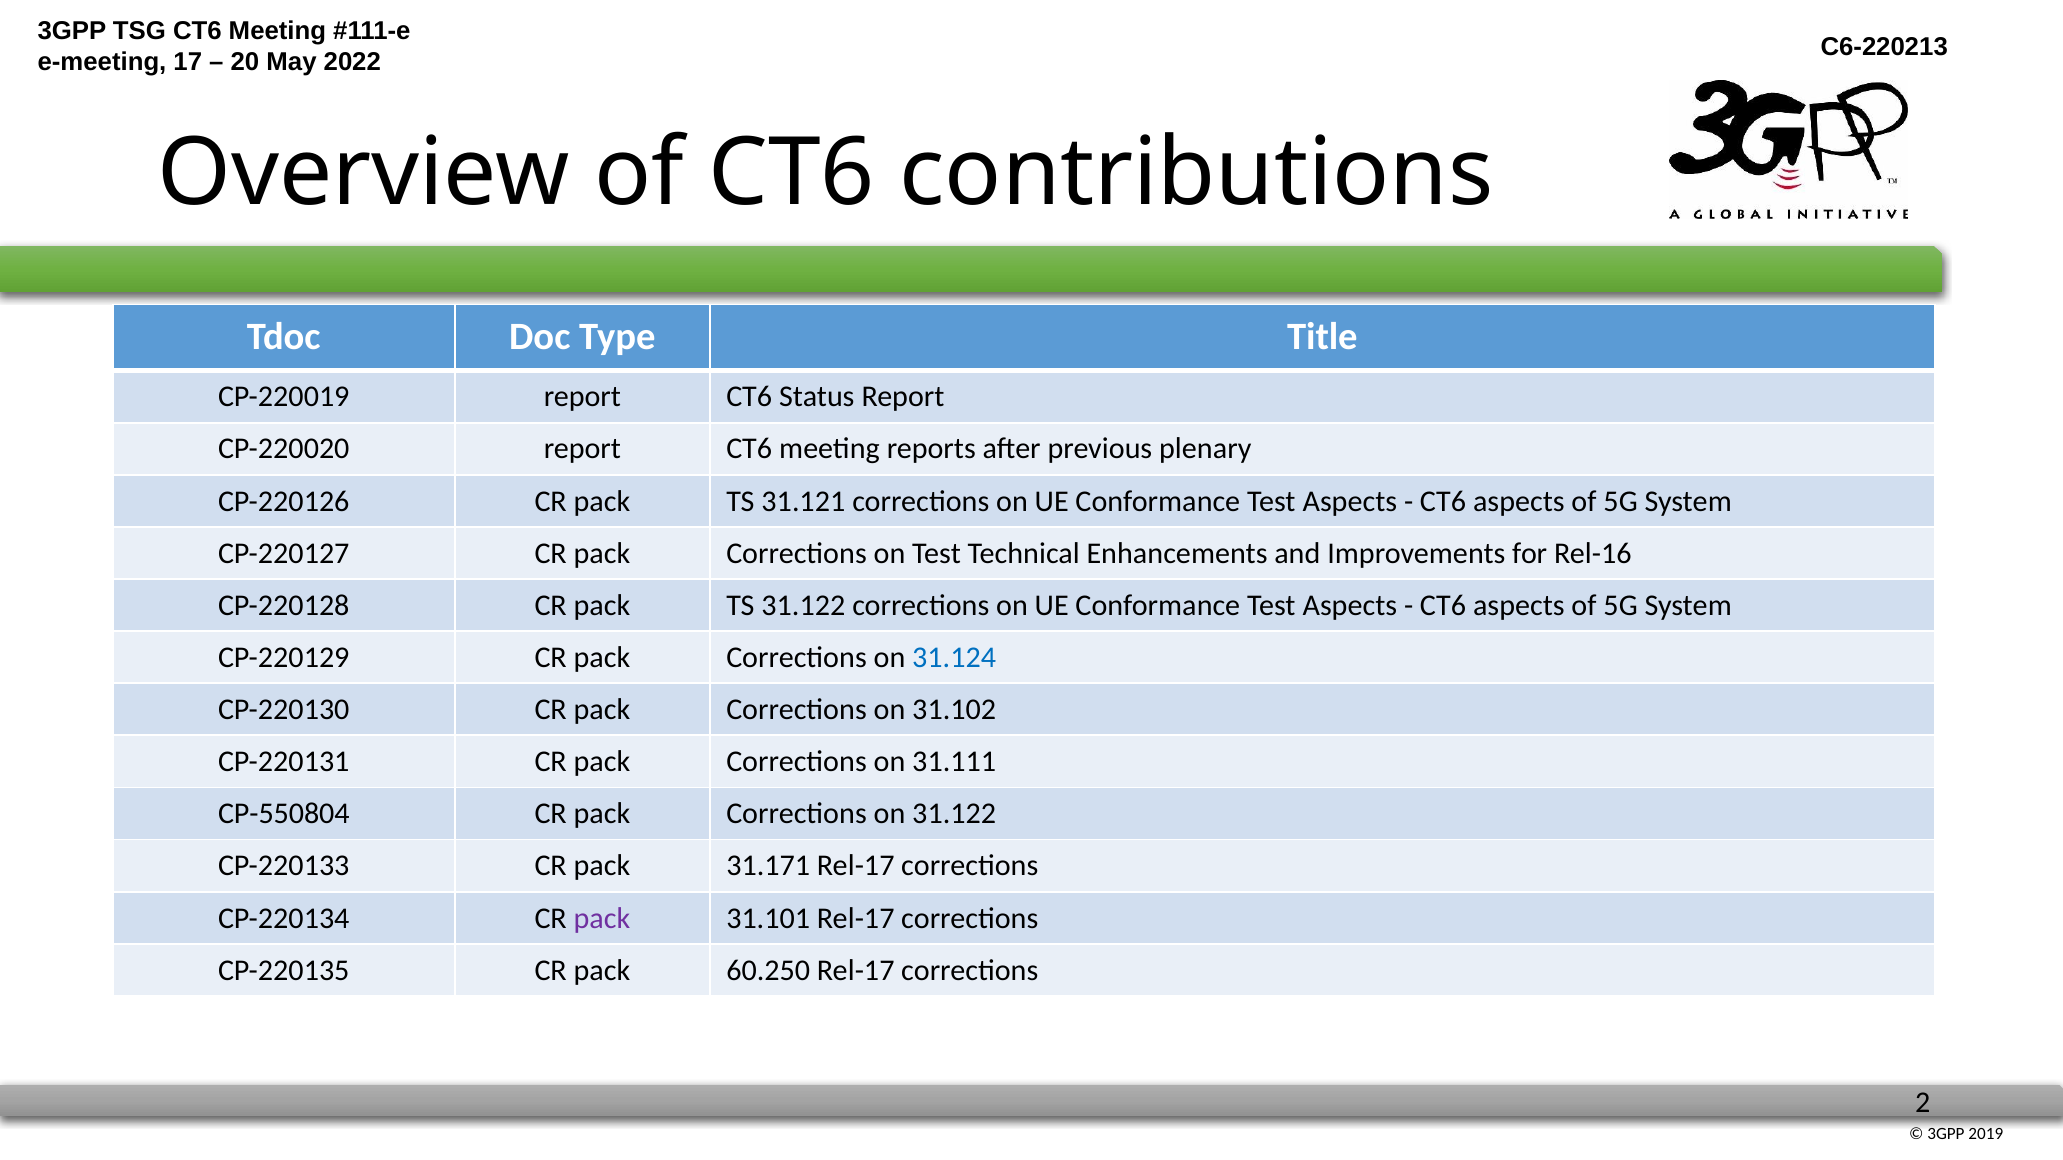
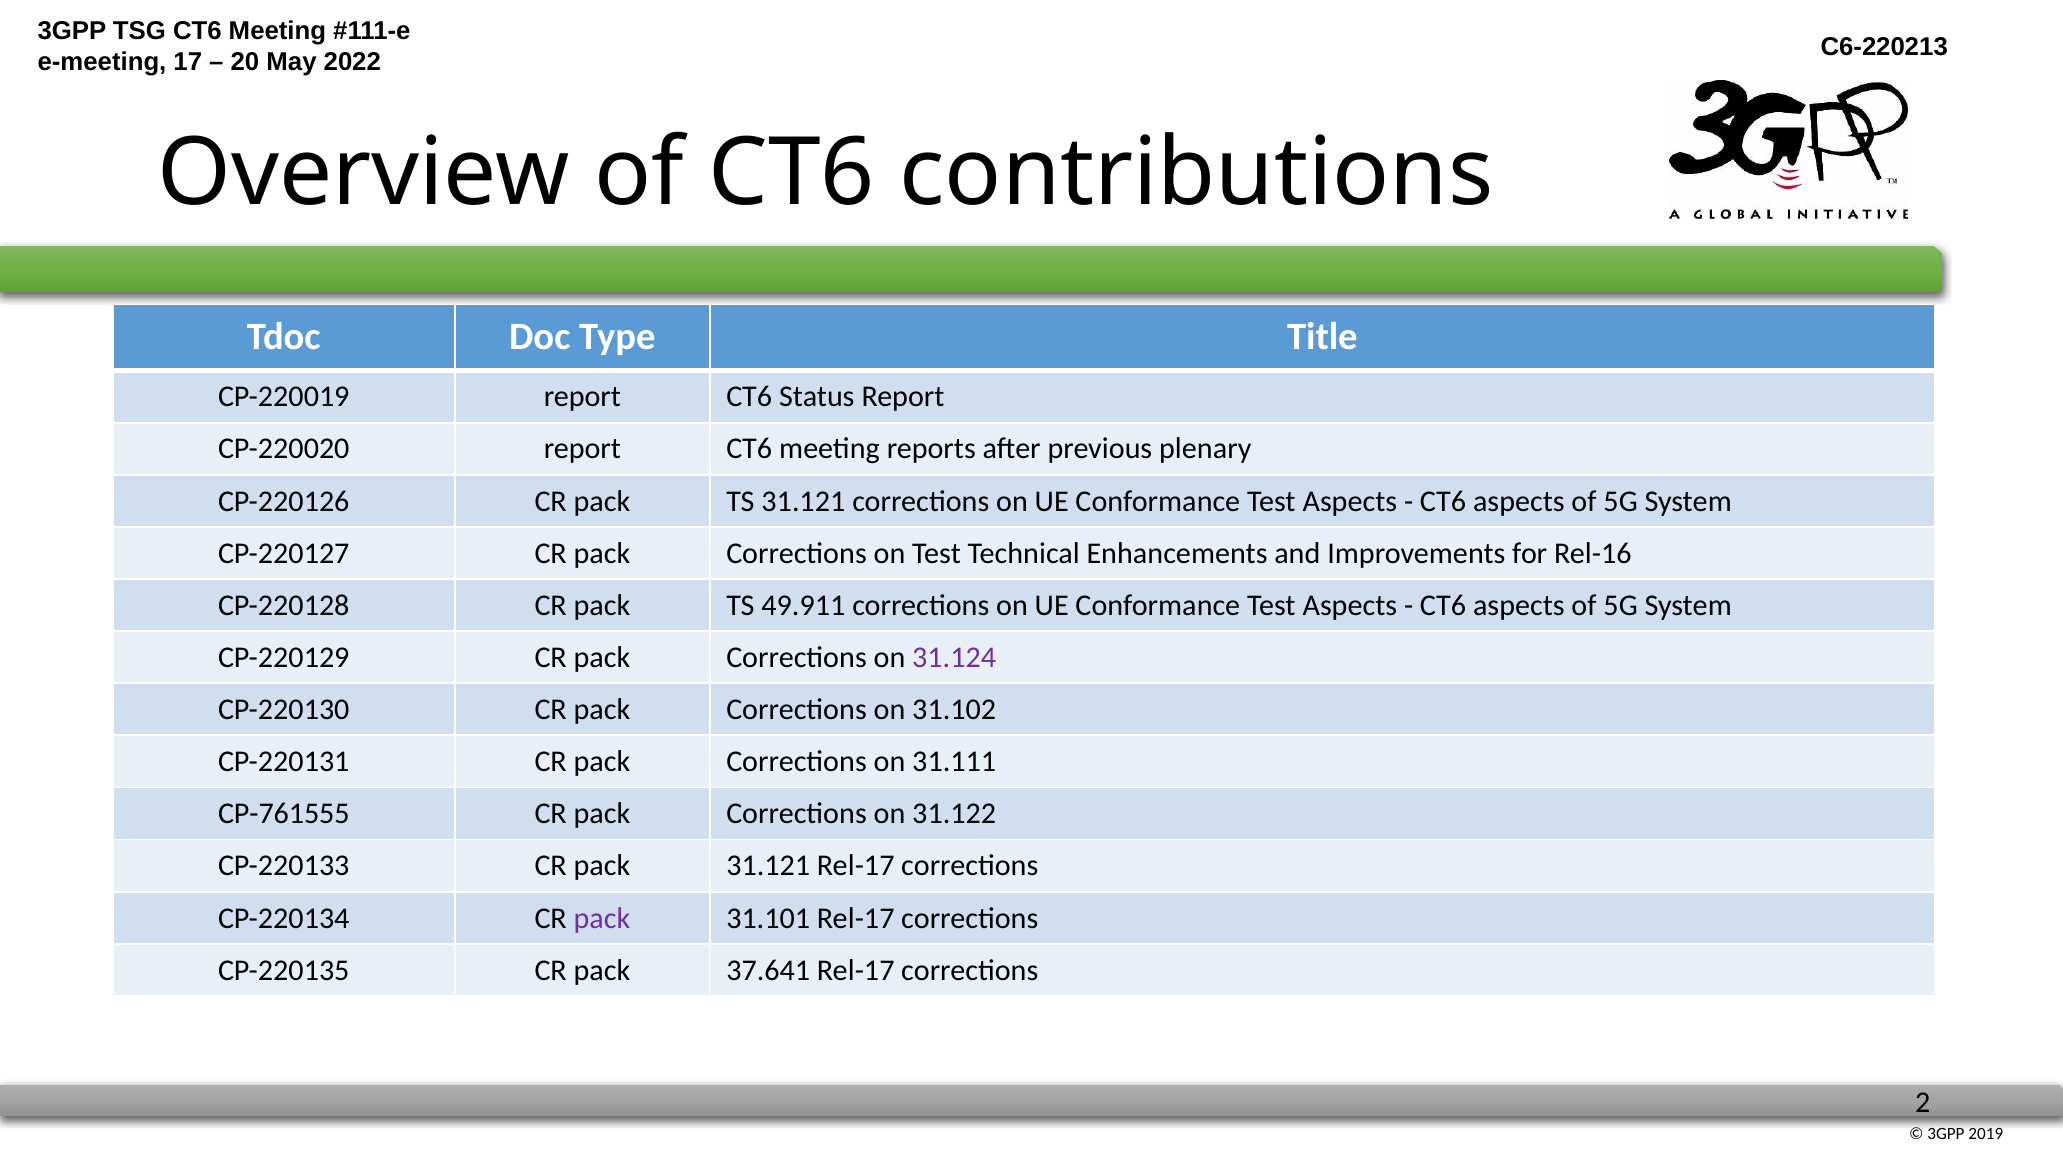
TS 31.122: 31.122 -> 49.911
31.124 colour: blue -> purple
CP-550804: CP-550804 -> CP-761555
pack 31.171: 31.171 -> 31.121
60.250: 60.250 -> 37.641
